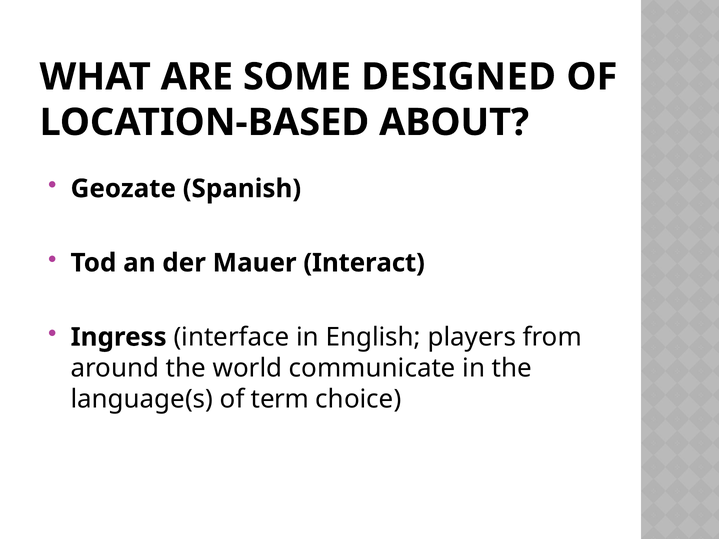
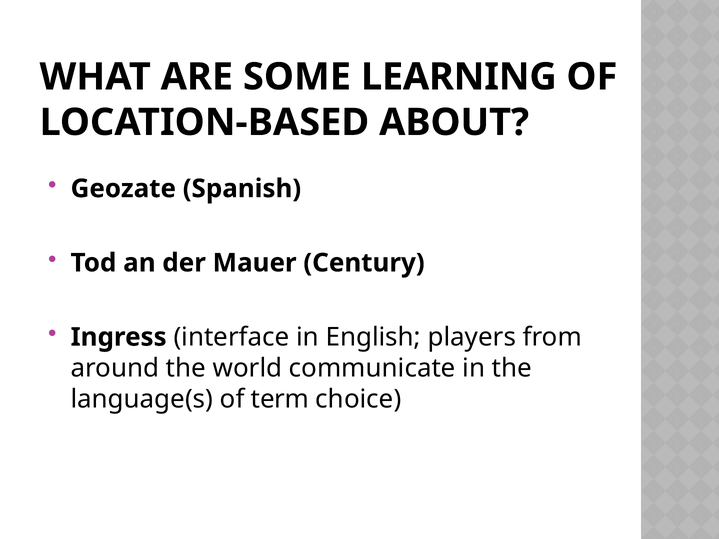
DESIGNED: DESIGNED -> LEARNING
Interact: Interact -> Century
